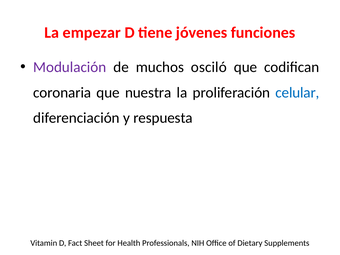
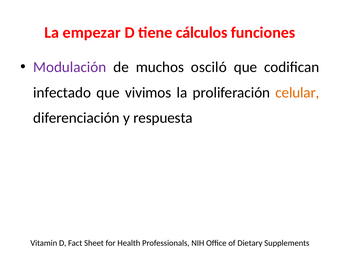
jóvenes: jóvenes -> cálculos
coronaria: coronaria -> infectado
nuestra: nuestra -> vivimos
celular colour: blue -> orange
